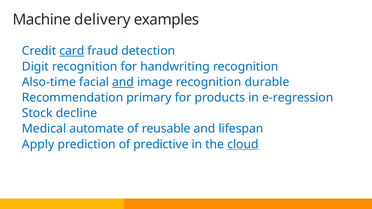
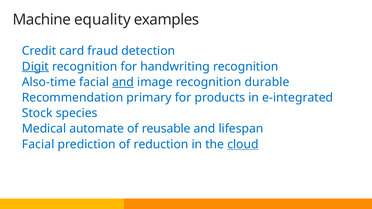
delivery: delivery -> equality
card underline: present -> none
Digit underline: none -> present
e-regression: e-regression -> e-integrated
decline: decline -> species
Apply at (38, 144): Apply -> Facial
predictive: predictive -> reduction
